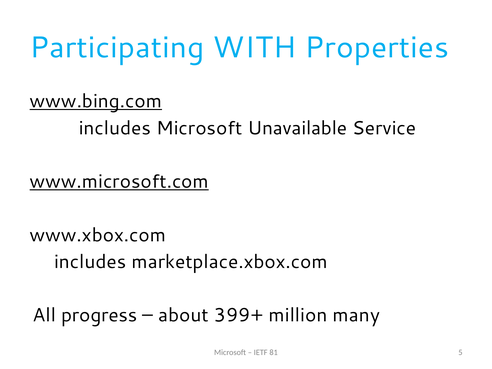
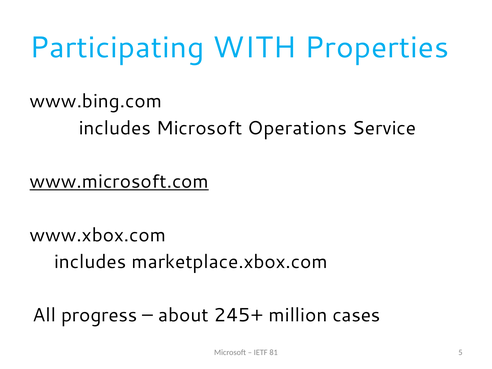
www.bing.com underline: present -> none
Unavailable: Unavailable -> Operations
399+: 399+ -> 245+
many: many -> cases
